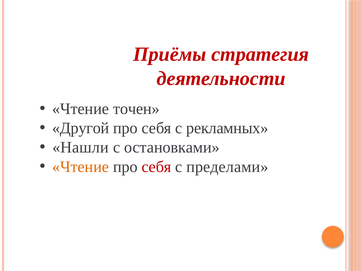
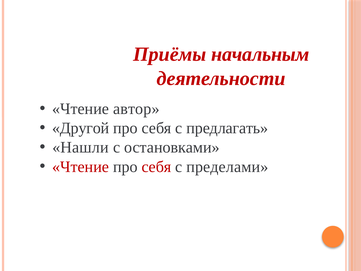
стратегия: стратегия -> начальным
точен: точен -> автор
рекламных: рекламных -> предлагать
Чтение at (81, 167) colour: orange -> red
